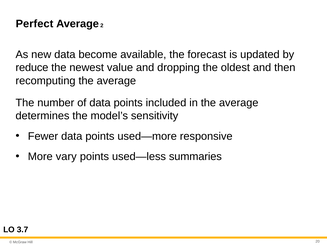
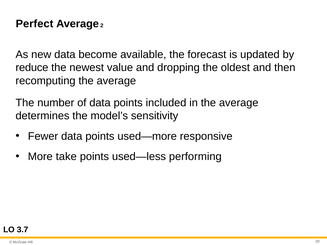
vary: vary -> take
summaries: summaries -> performing
